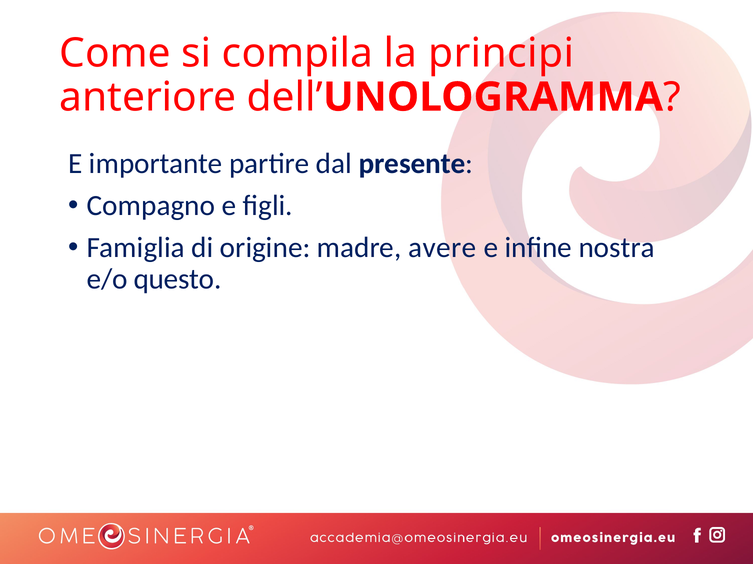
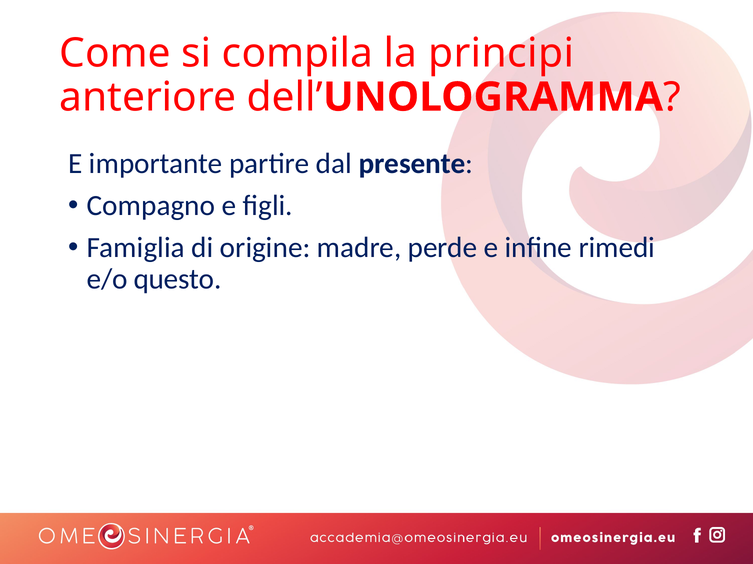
avere: avere -> perde
nostra: nostra -> rimedi
